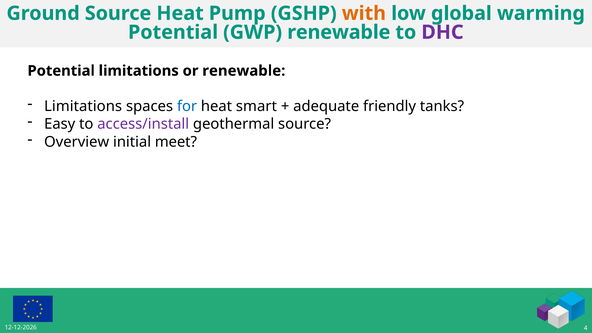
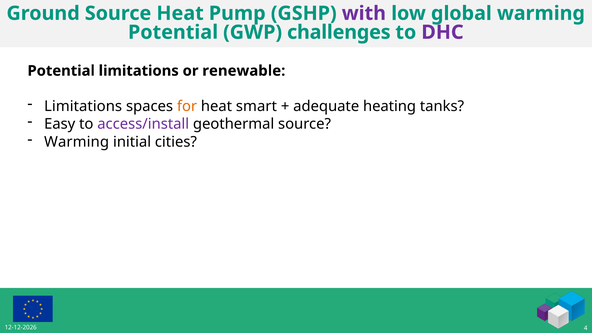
with colour: orange -> purple
GWP renewable: renewable -> challenges
for colour: blue -> orange
friendly: friendly -> heating
Overview at (77, 142): Overview -> Warming
meet: meet -> cities
